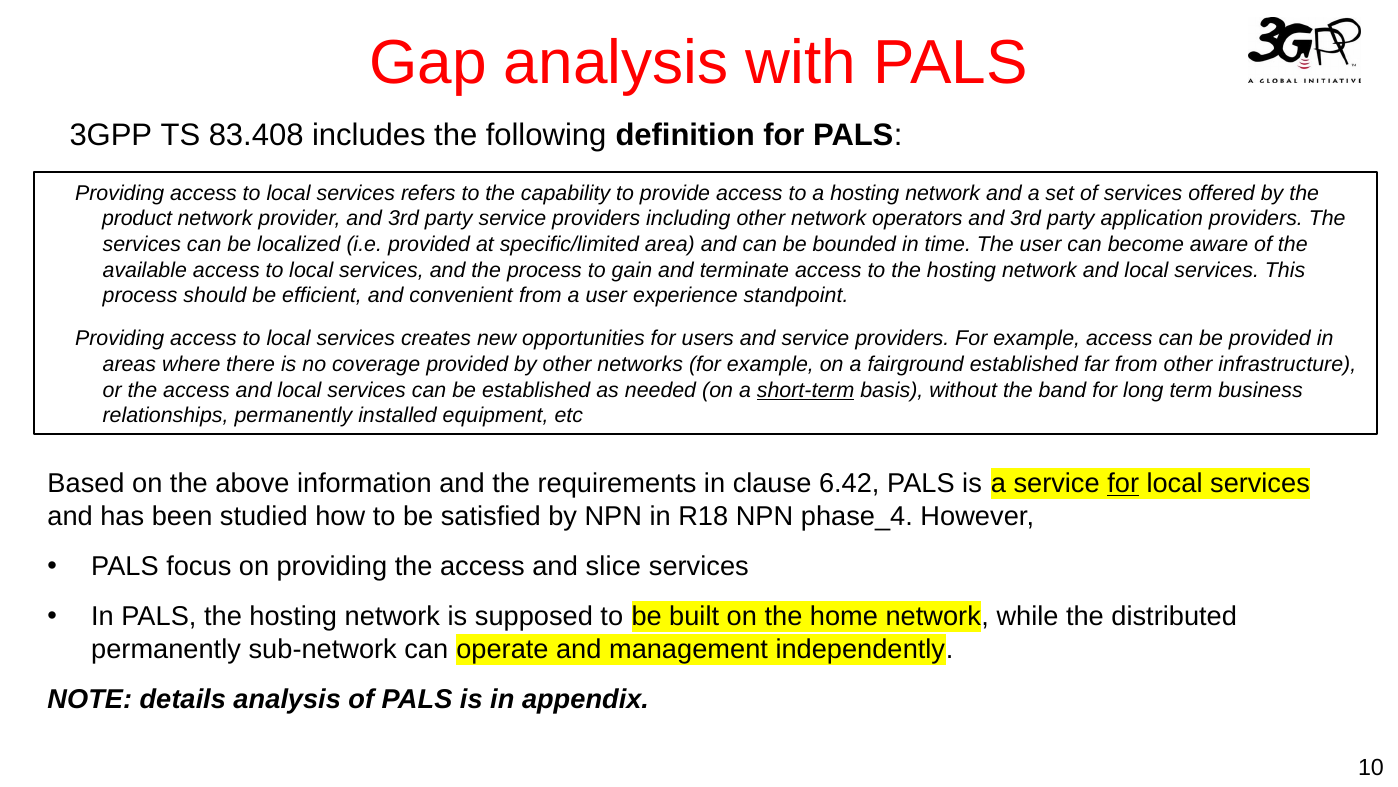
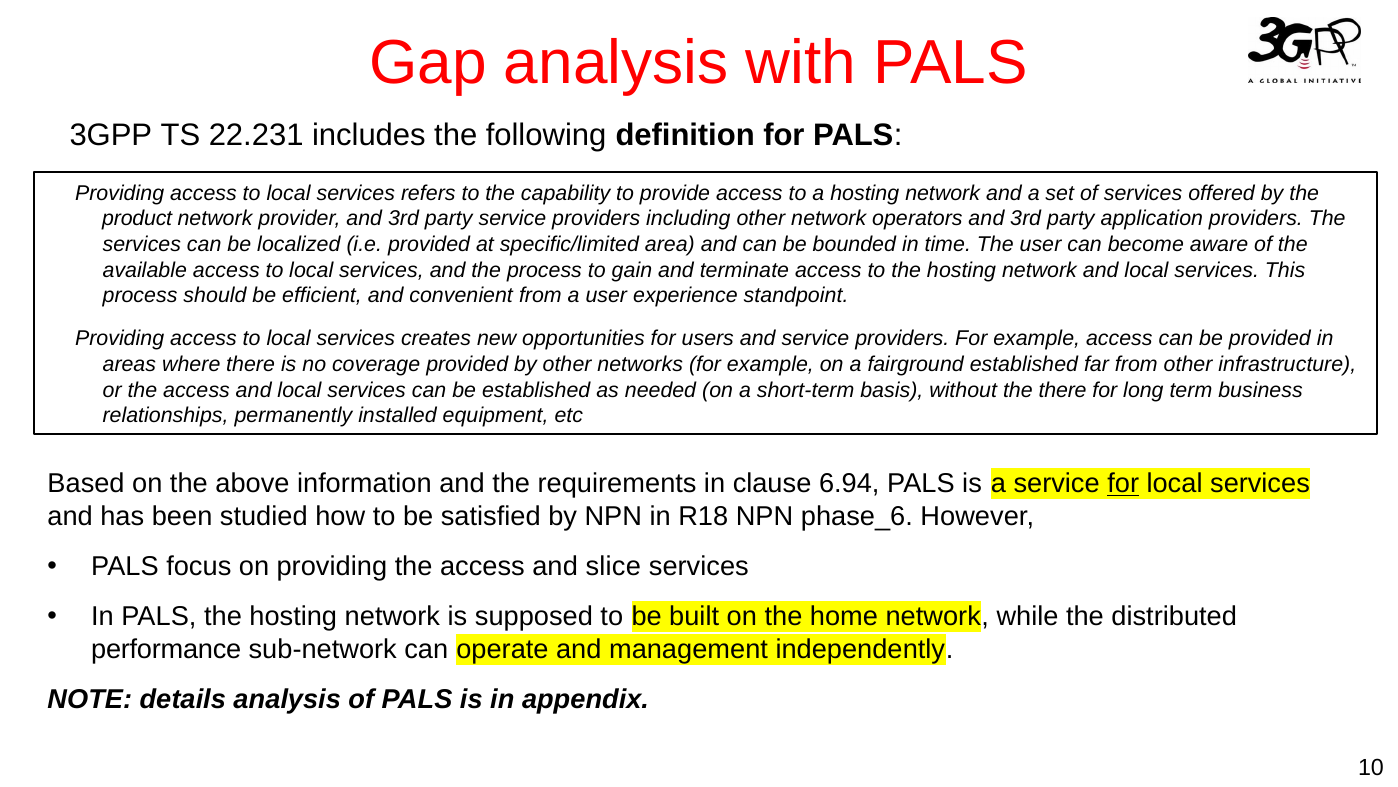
83.408: 83.408 -> 22.231
short-term underline: present -> none
the band: band -> there
6.42: 6.42 -> 6.94
phase_4: phase_4 -> phase_6
permanently at (166, 649): permanently -> performance
